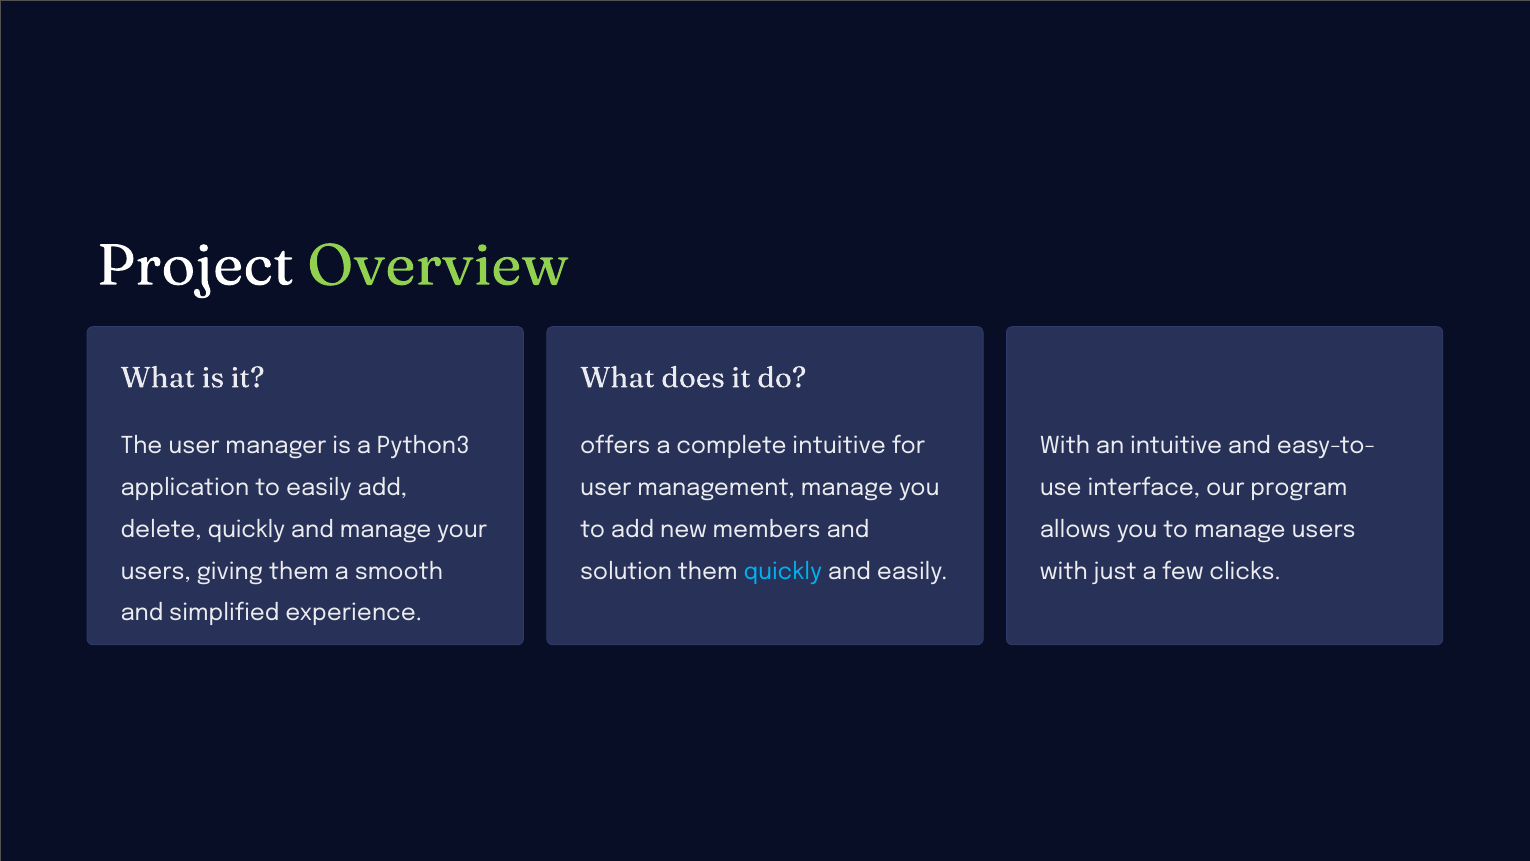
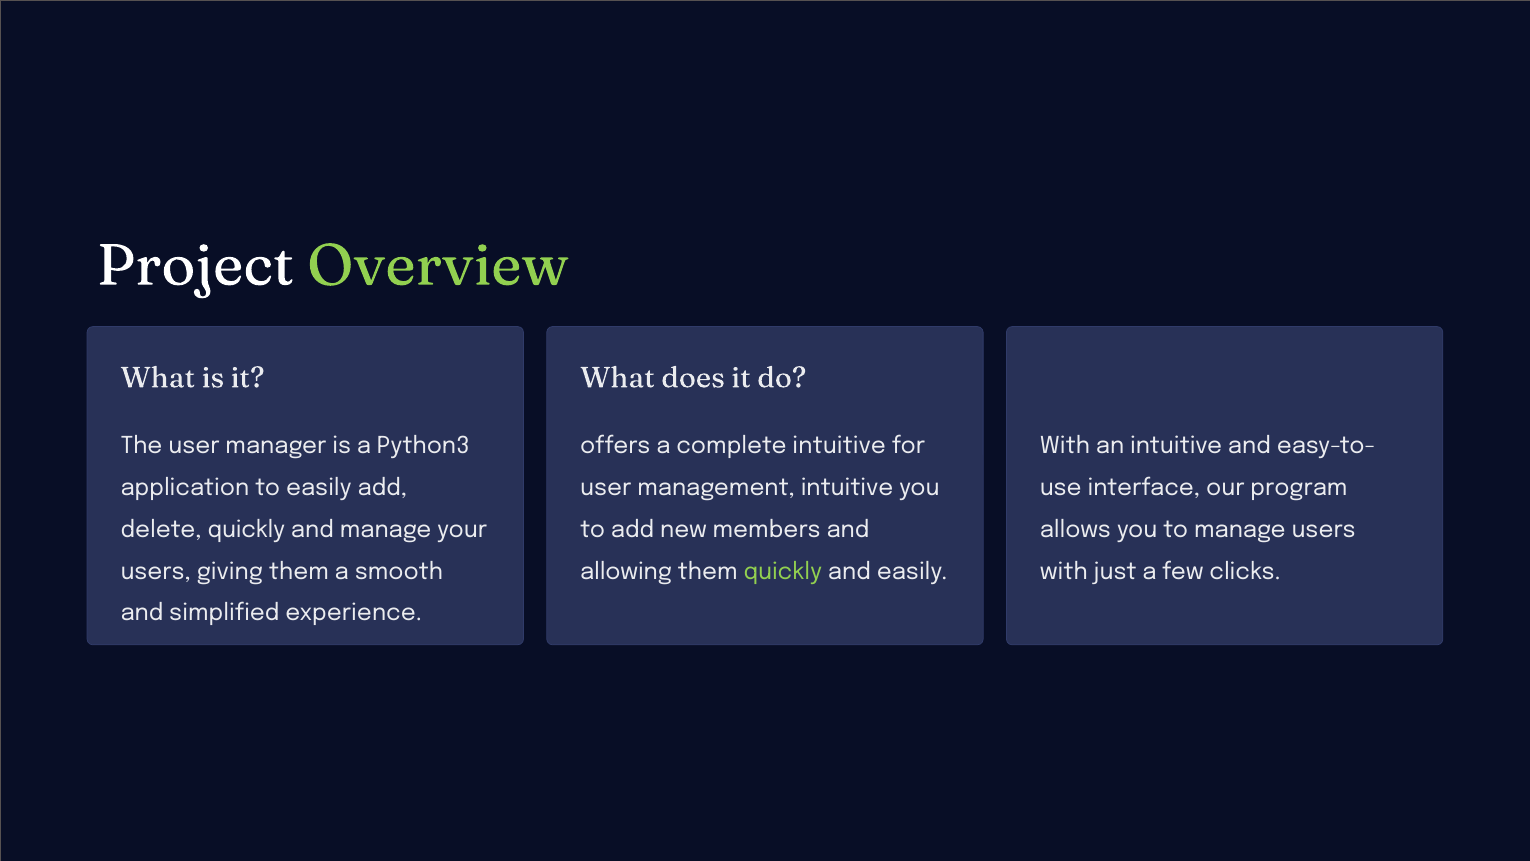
management manage: manage -> intuitive
solution: solution -> allowing
quickly at (783, 571) colour: light blue -> light green
